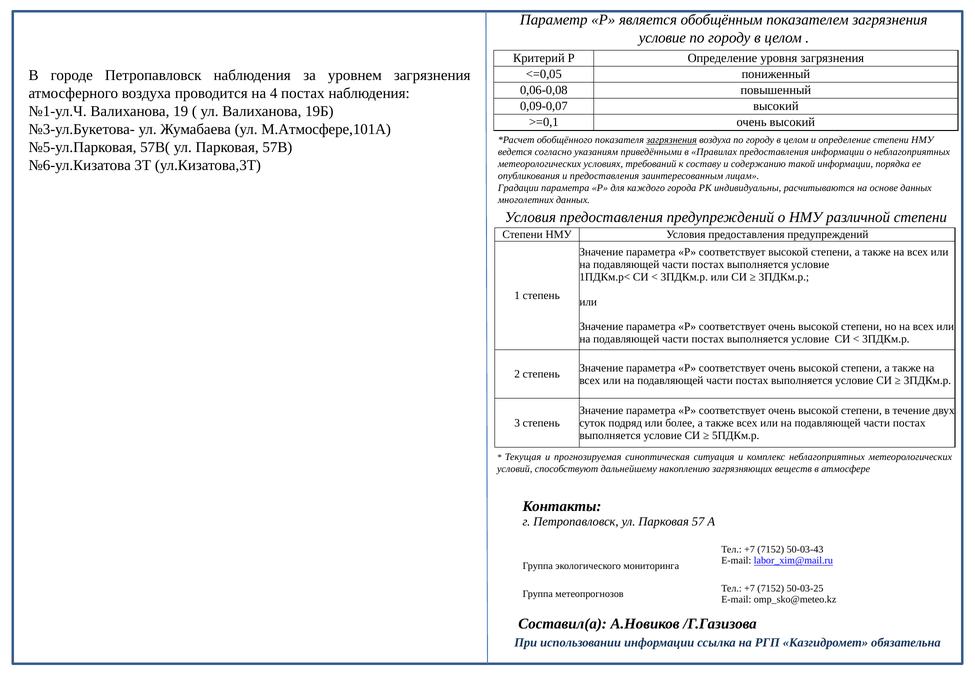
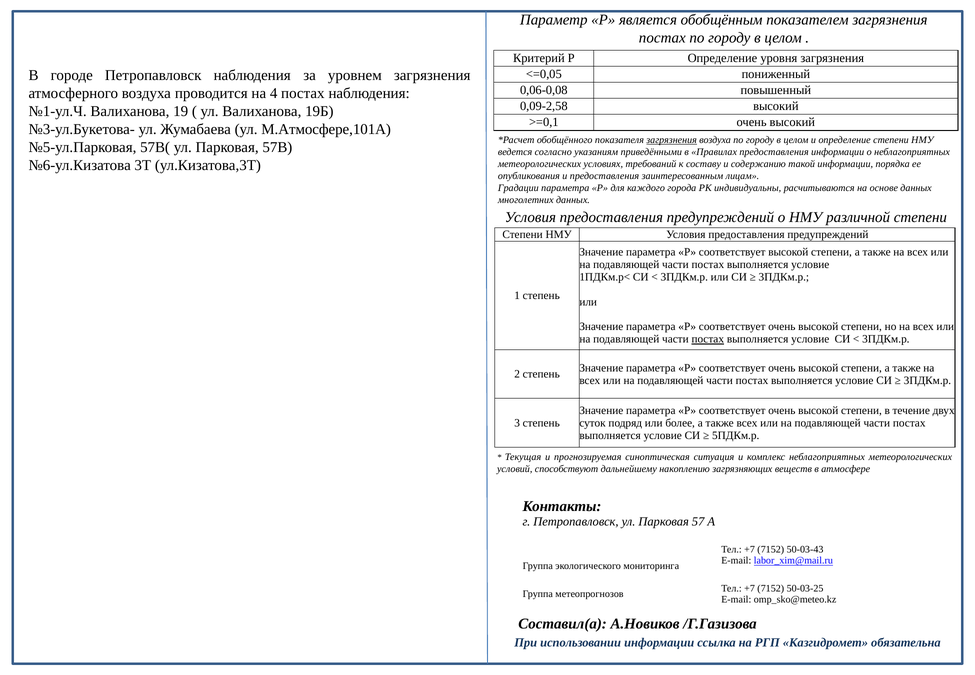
условие at (662, 38): условие -> постах
0,09-0,07: 0,09-0,07 -> 0,09-2,58
постах at (708, 339) underline: none -> present
